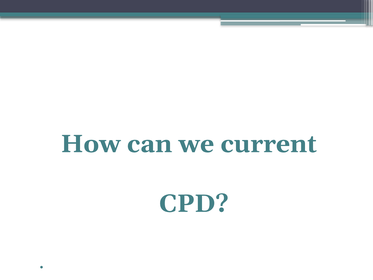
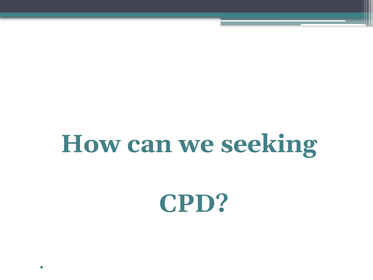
current: current -> seeking
